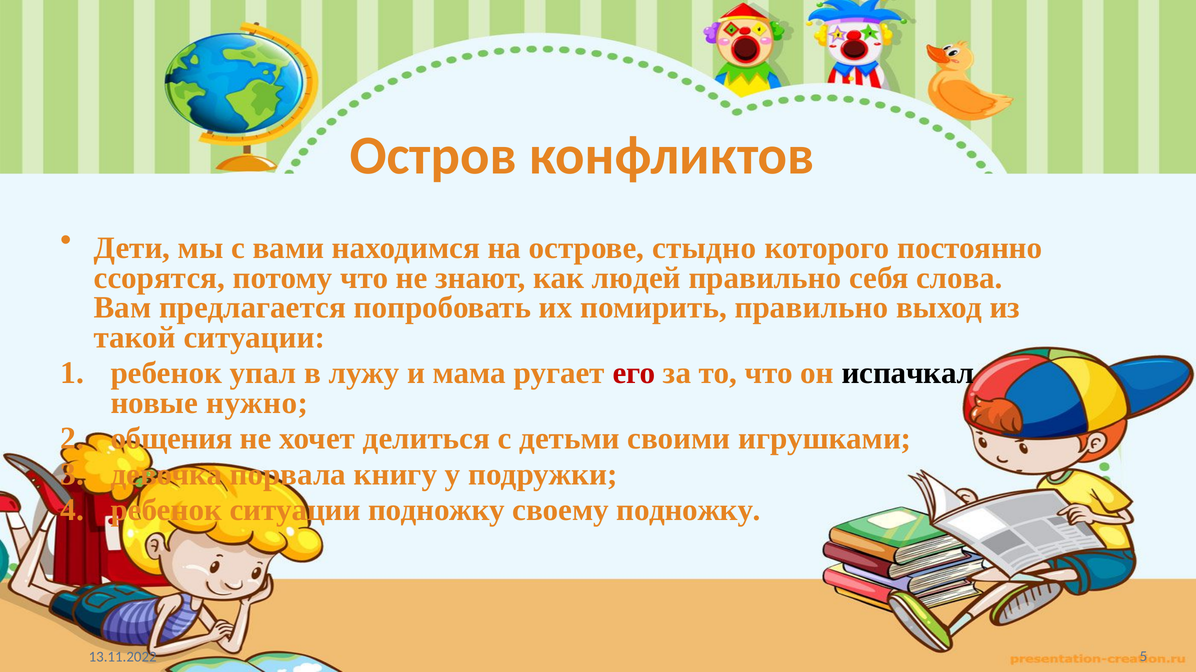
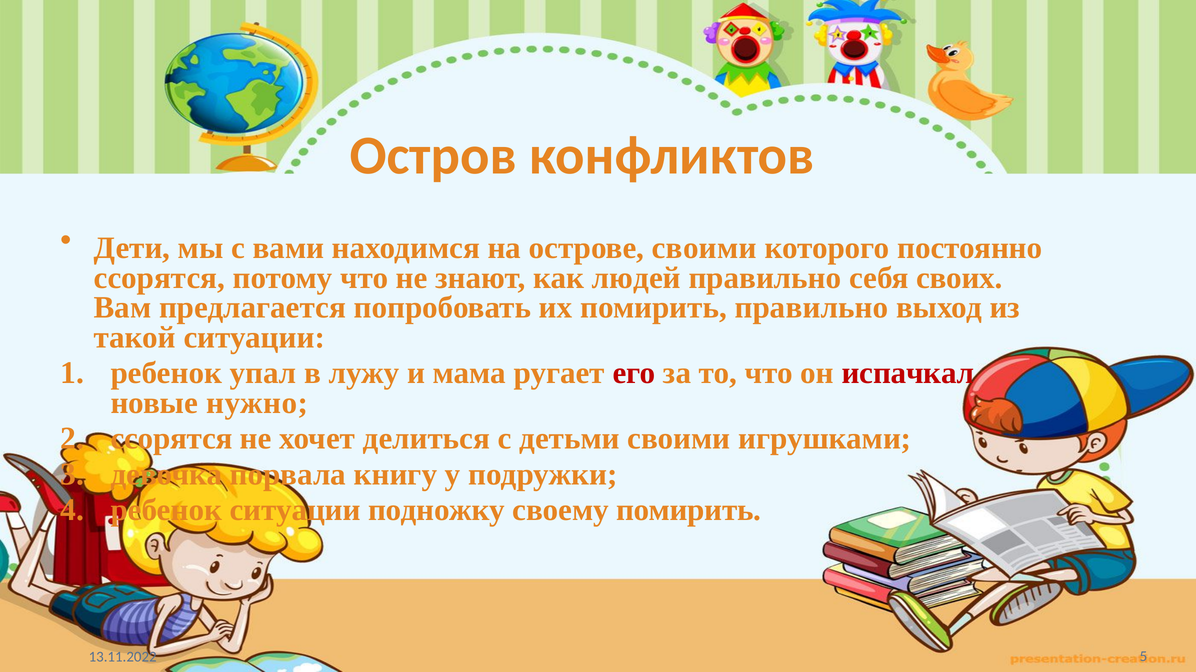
острове стыдно: стыдно -> своими
слова: слова -> своих
испачкал colour: black -> red
общения at (172, 439): общения -> ссорятся
своему подножку: подножку -> помирить
